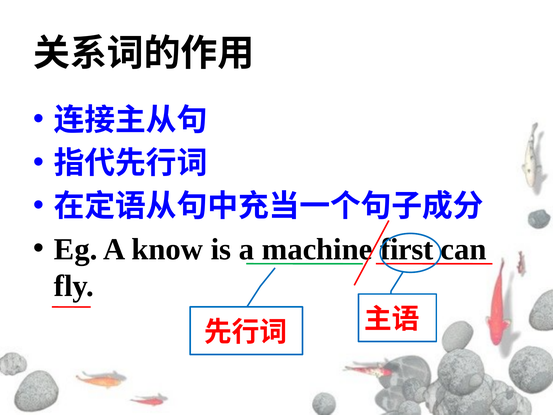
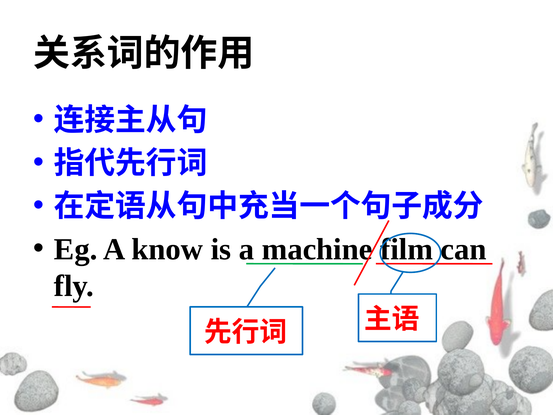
first: first -> film
